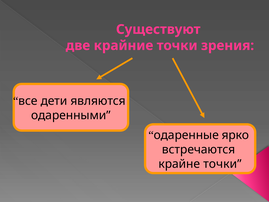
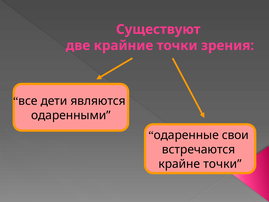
ярко: ярко -> свои
